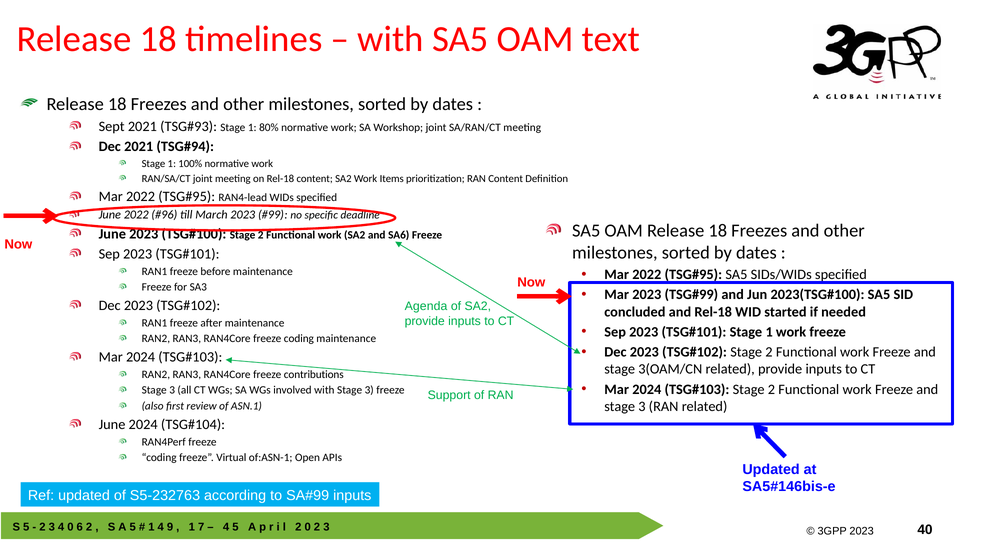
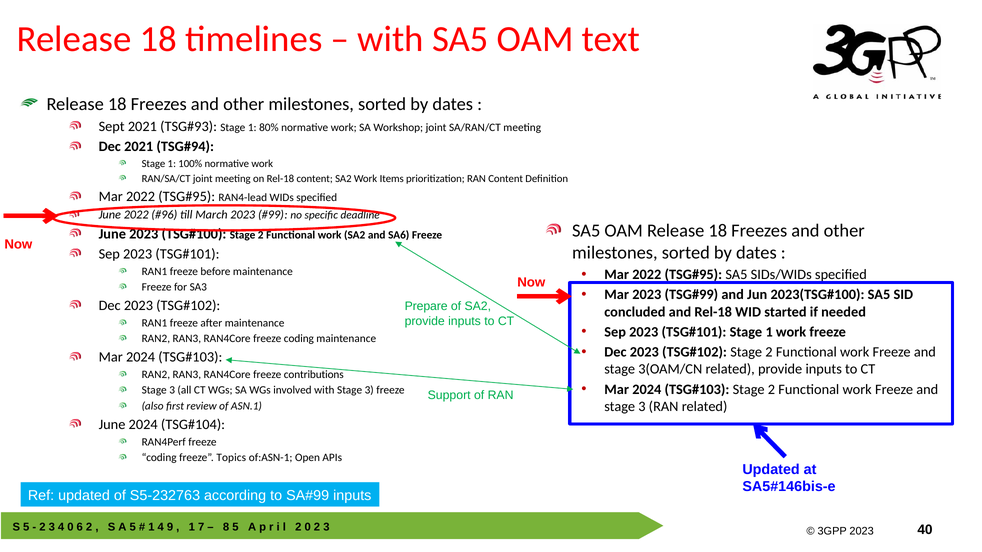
Agenda: Agenda -> Prepare
Virtual: Virtual -> Topics
4 at (226, 527): 4 -> 8
